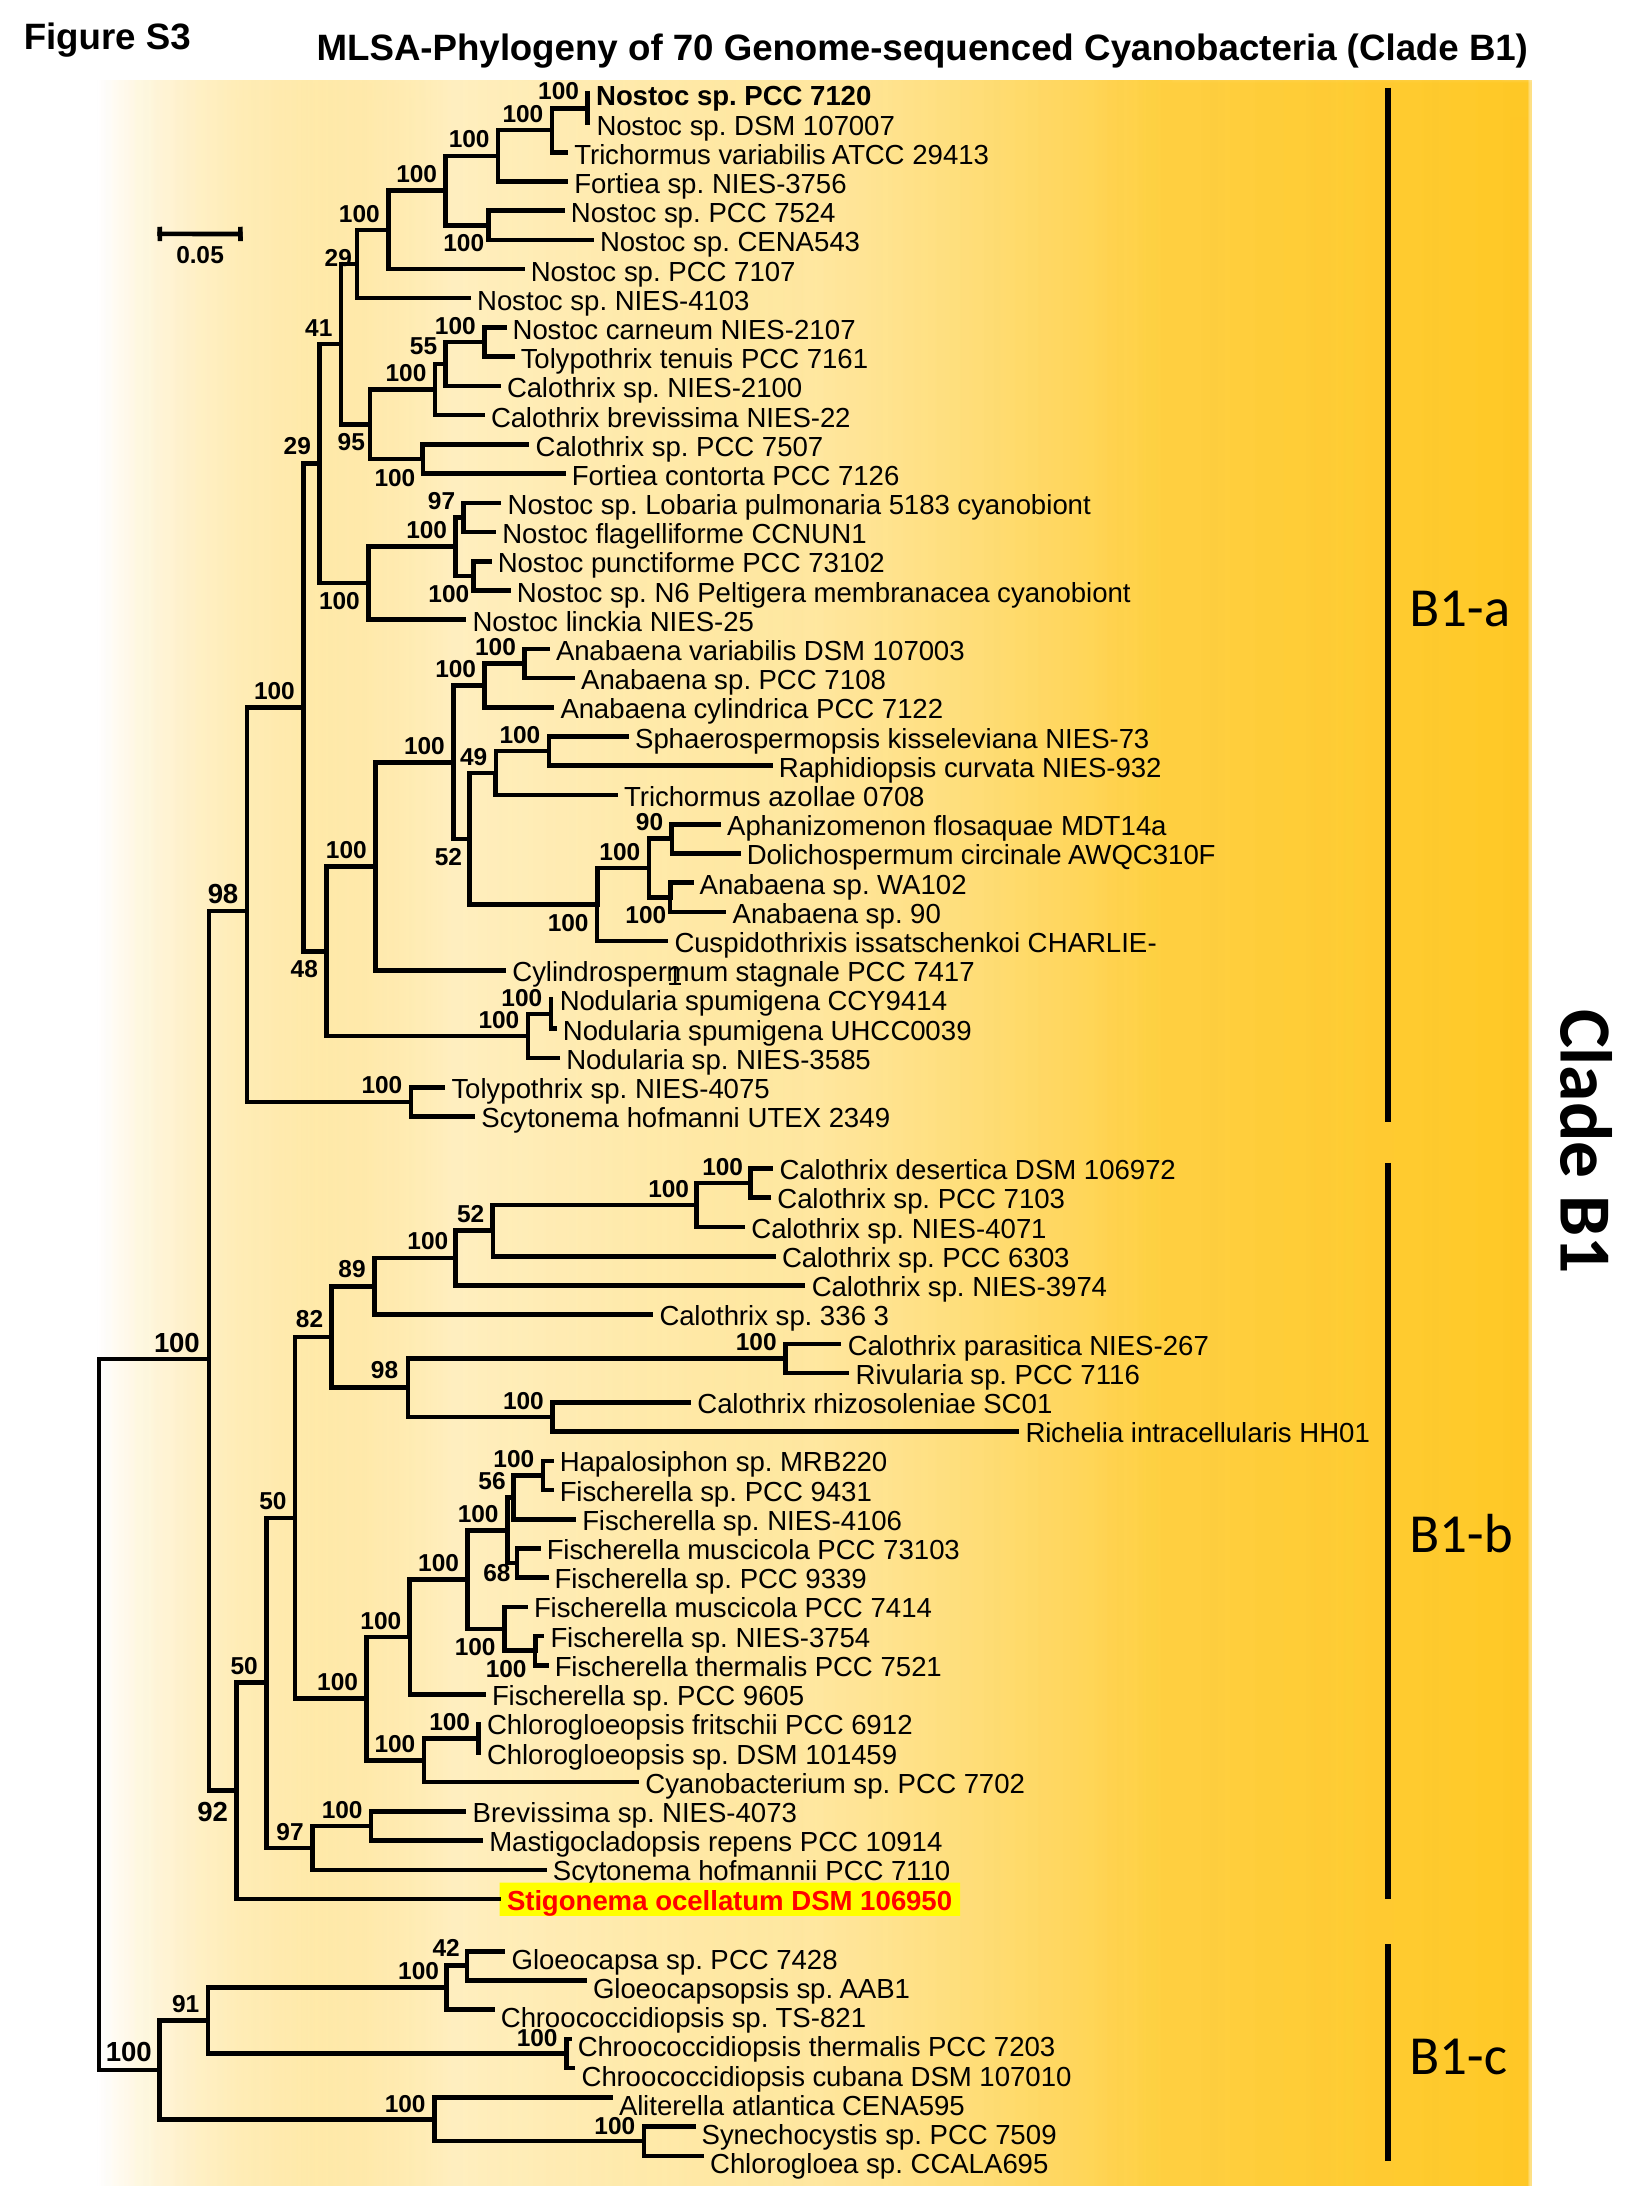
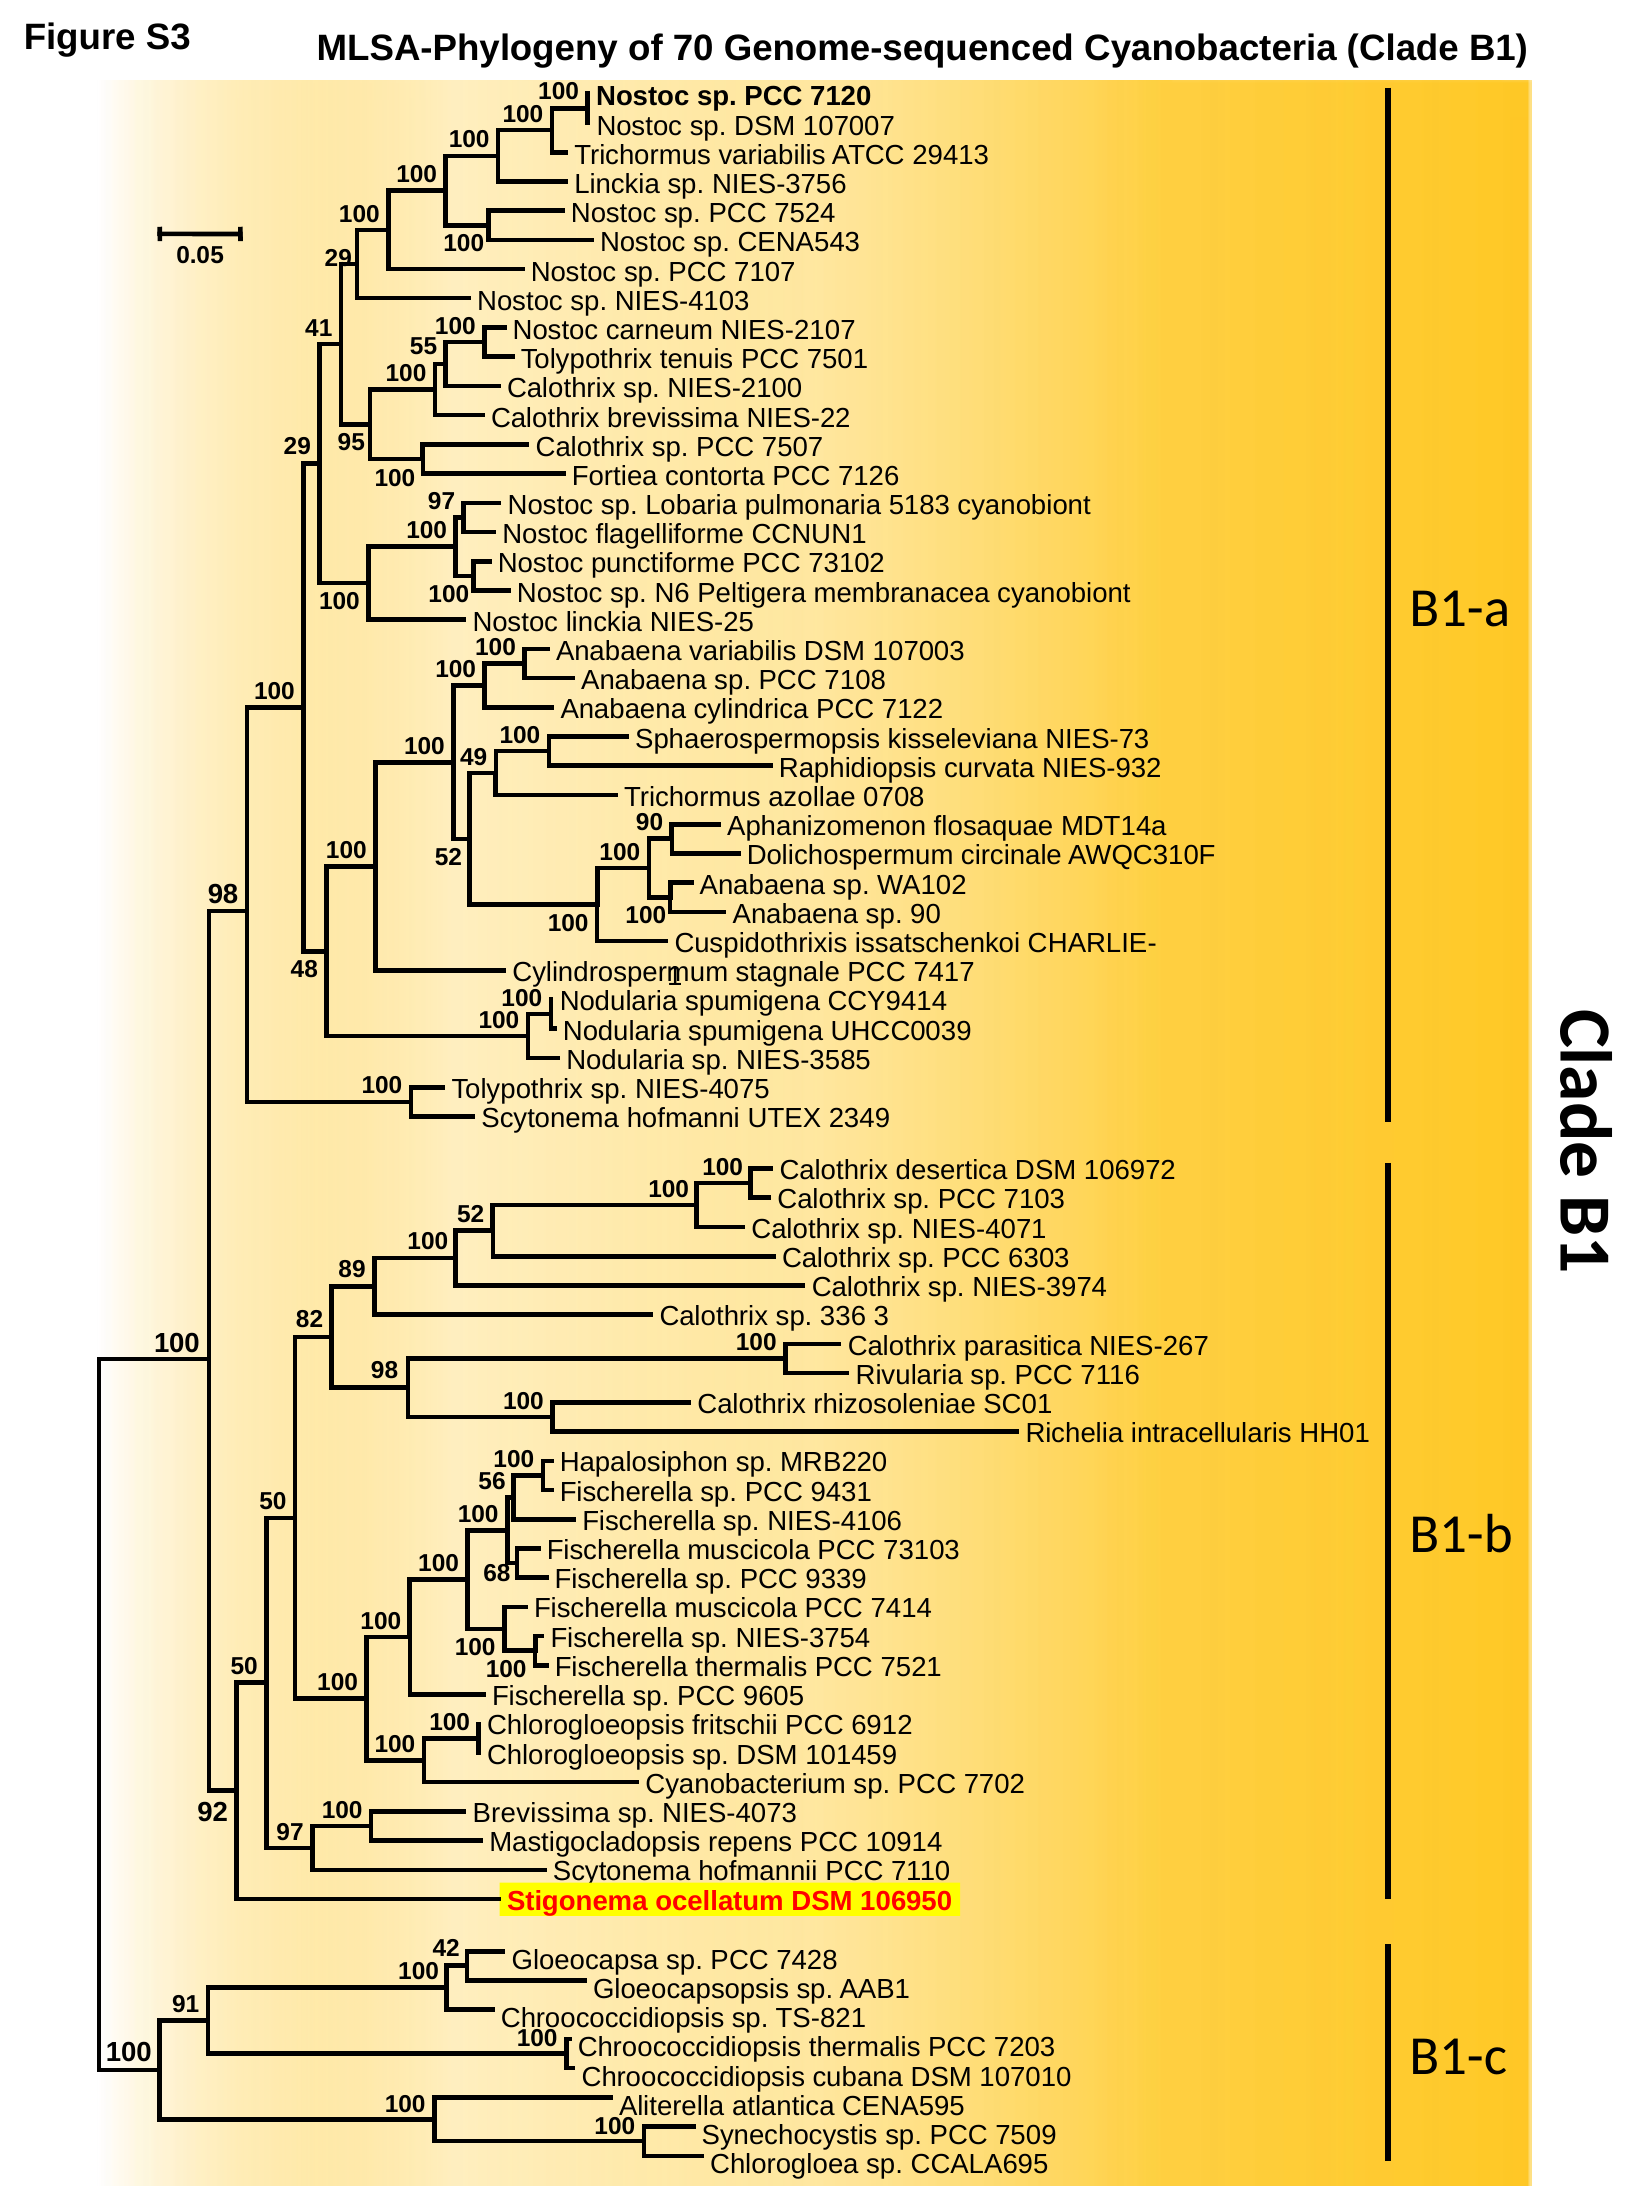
Fortiea at (617, 184): Fortiea -> Linckia
7161: 7161 -> 7501
